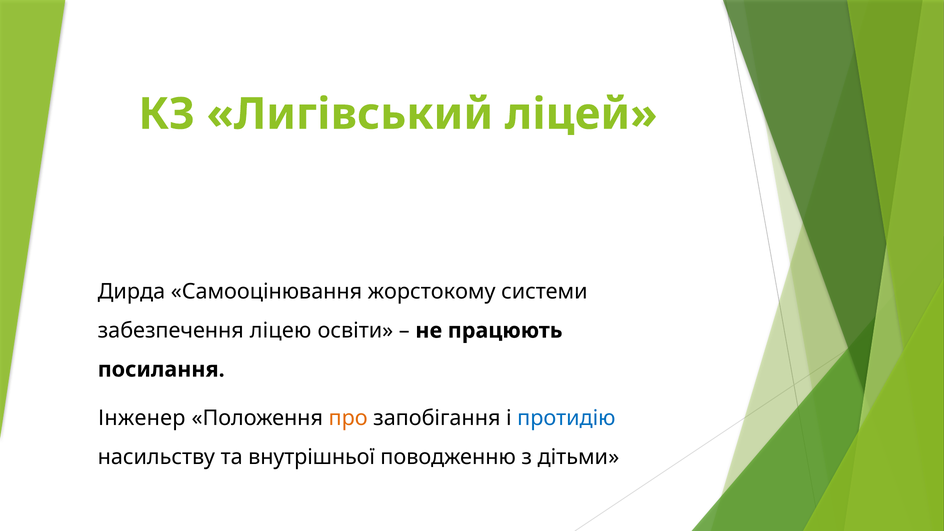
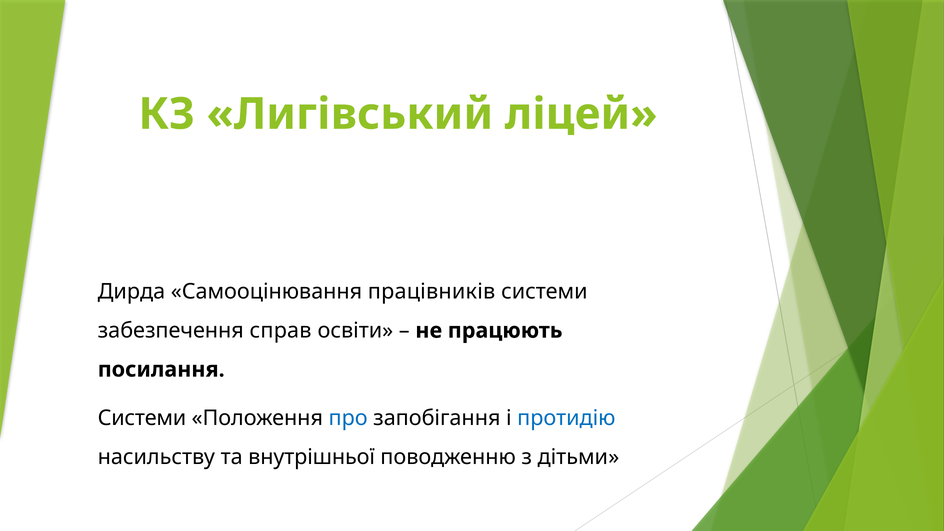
жорстокому: жорстокому -> працівників
ліцею: ліцею -> справ
Інженер at (142, 418): Інженер -> Системи
про colour: orange -> blue
